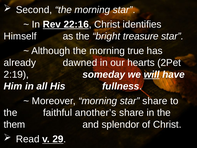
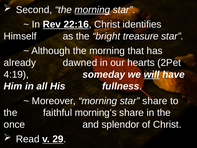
morning at (92, 10) underline: none -> present
true: true -> that
2:19: 2:19 -> 4:19
another’s: another’s -> morning’s
them: them -> once
